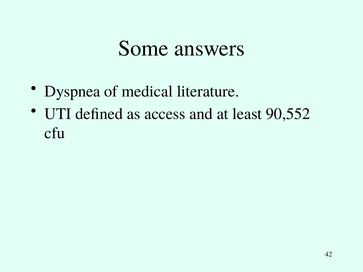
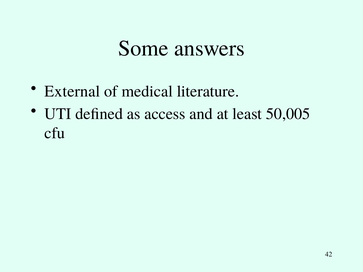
Dyspnea: Dyspnea -> External
90,552: 90,552 -> 50,005
